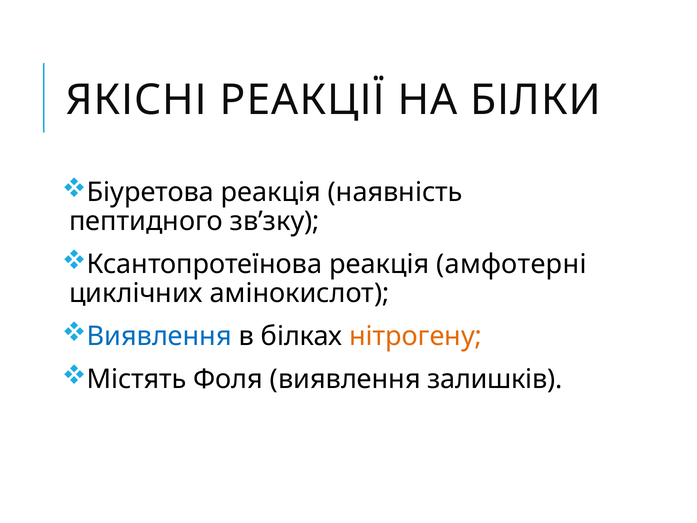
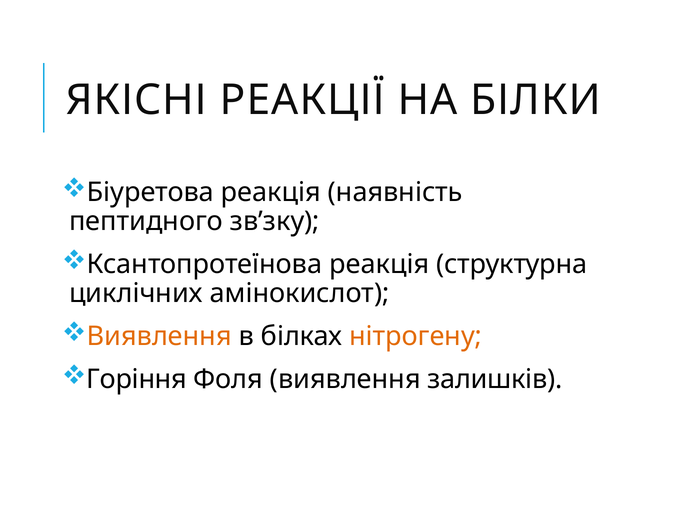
амфотерні: амфотерні -> структурна
Виявлення at (159, 336) colour: blue -> orange
Містять: Містять -> Горіння
